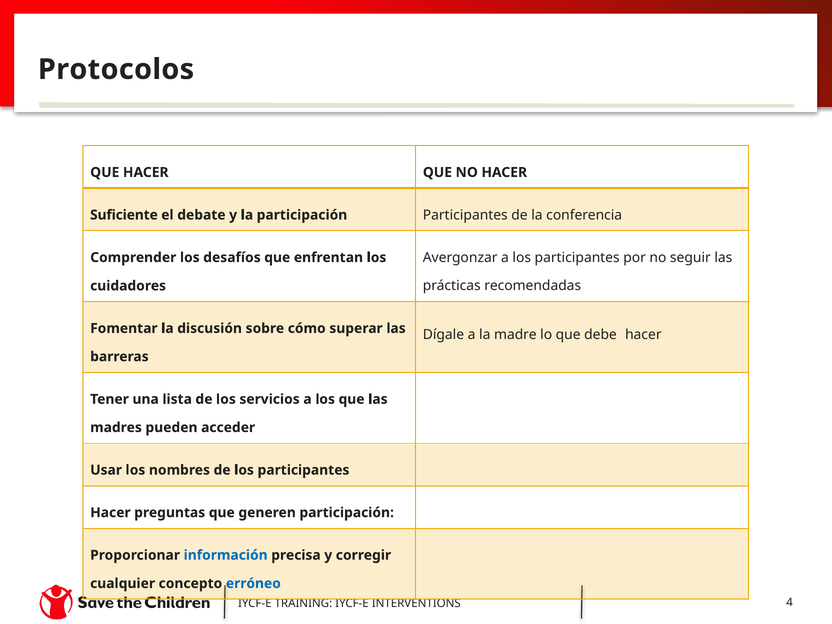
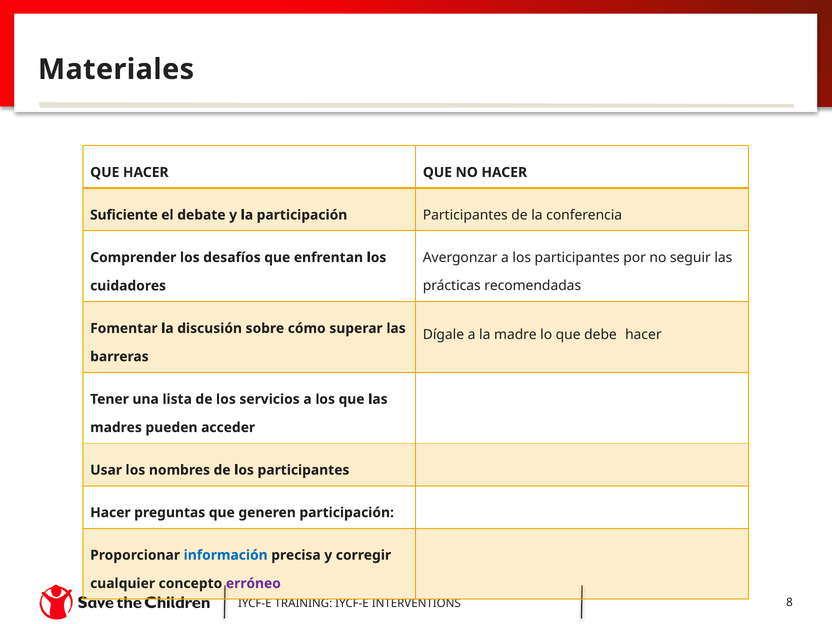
Protocolos: Protocolos -> Materiales
erróneo colour: blue -> purple
4: 4 -> 8
